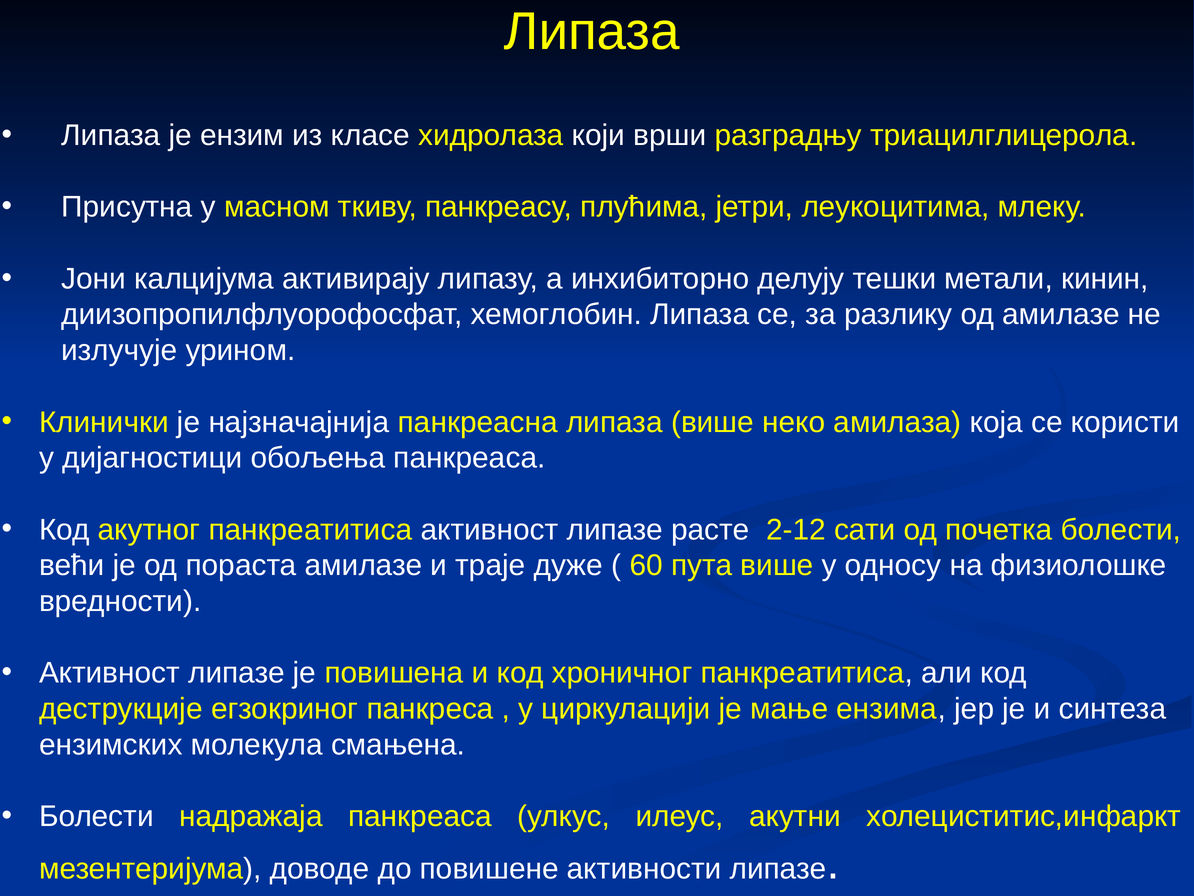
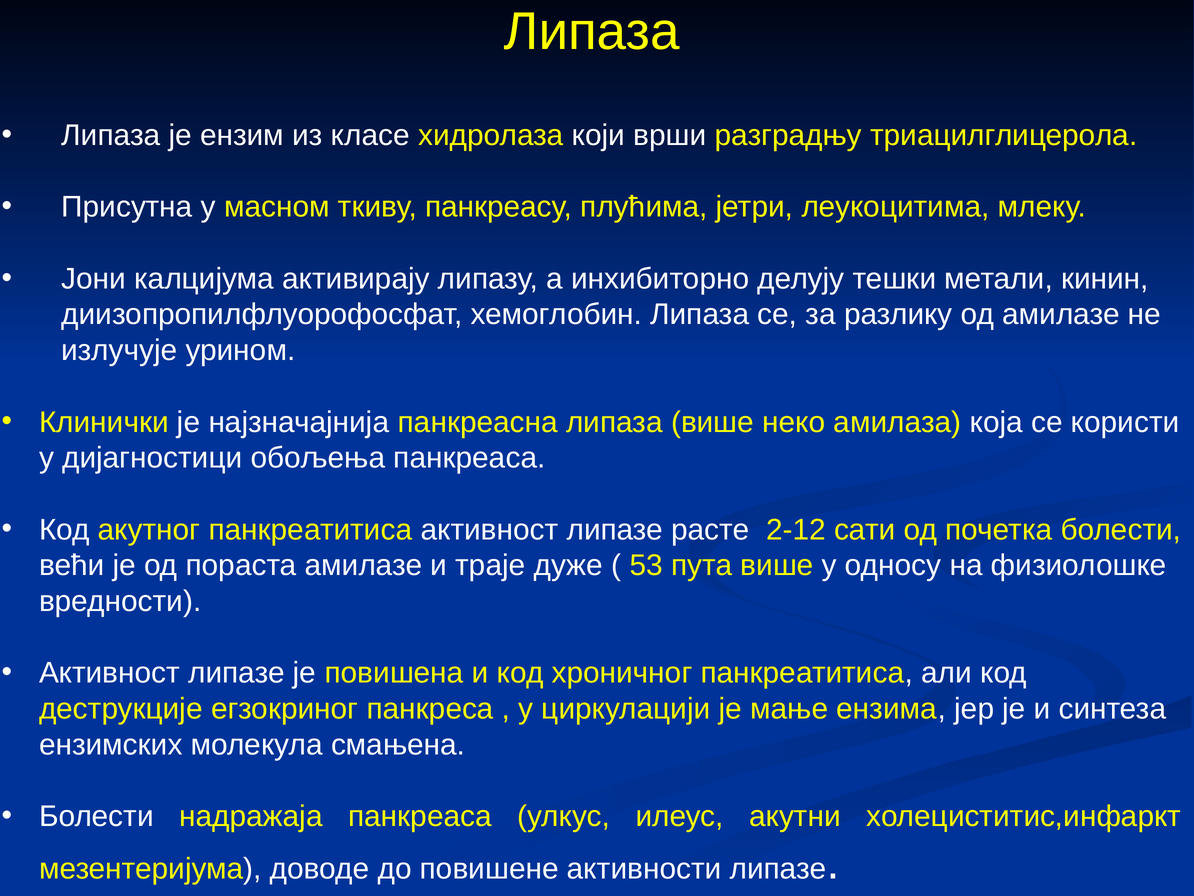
60: 60 -> 53
